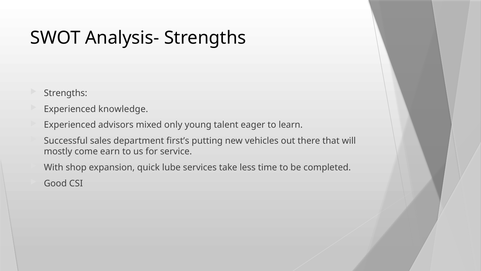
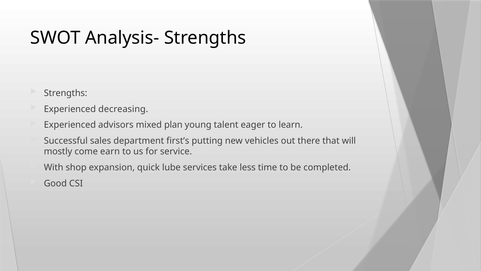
knowledge: knowledge -> decreasing
only: only -> plan
